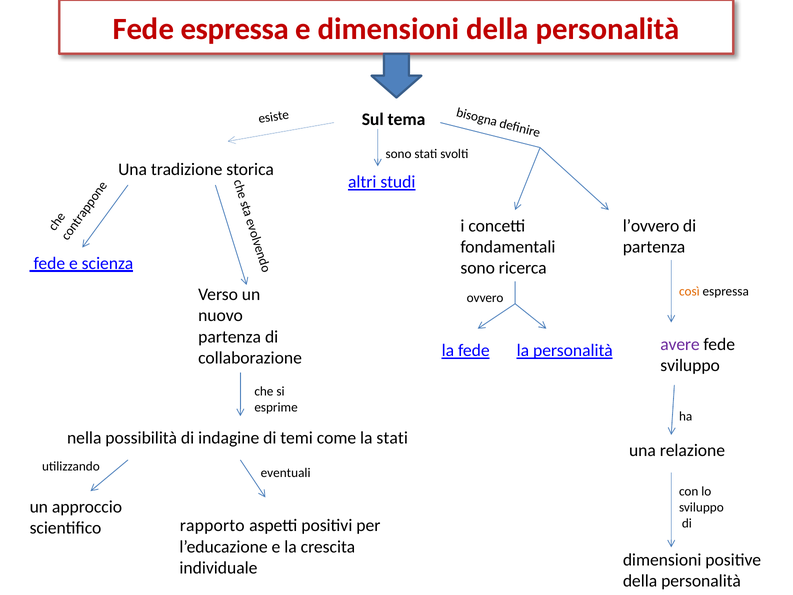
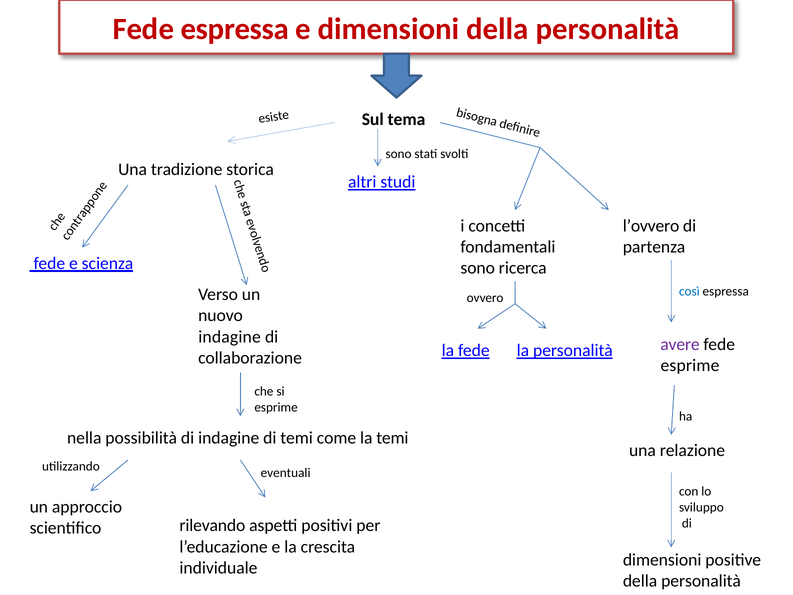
così colour: orange -> blue
partenza at (230, 337): partenza -> indagine
sviluppo at (690, 365): sviluppo -> esprime
la stati: stati -> temi
rapporto: rapporto -> rilevando
